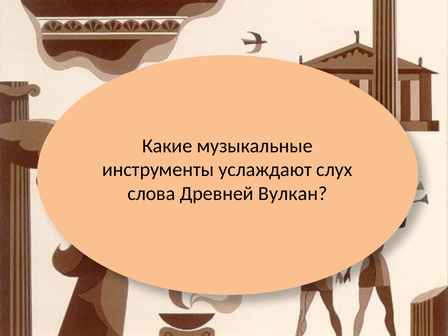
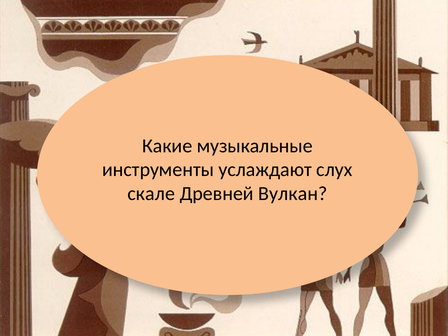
слова: слова -> скале
